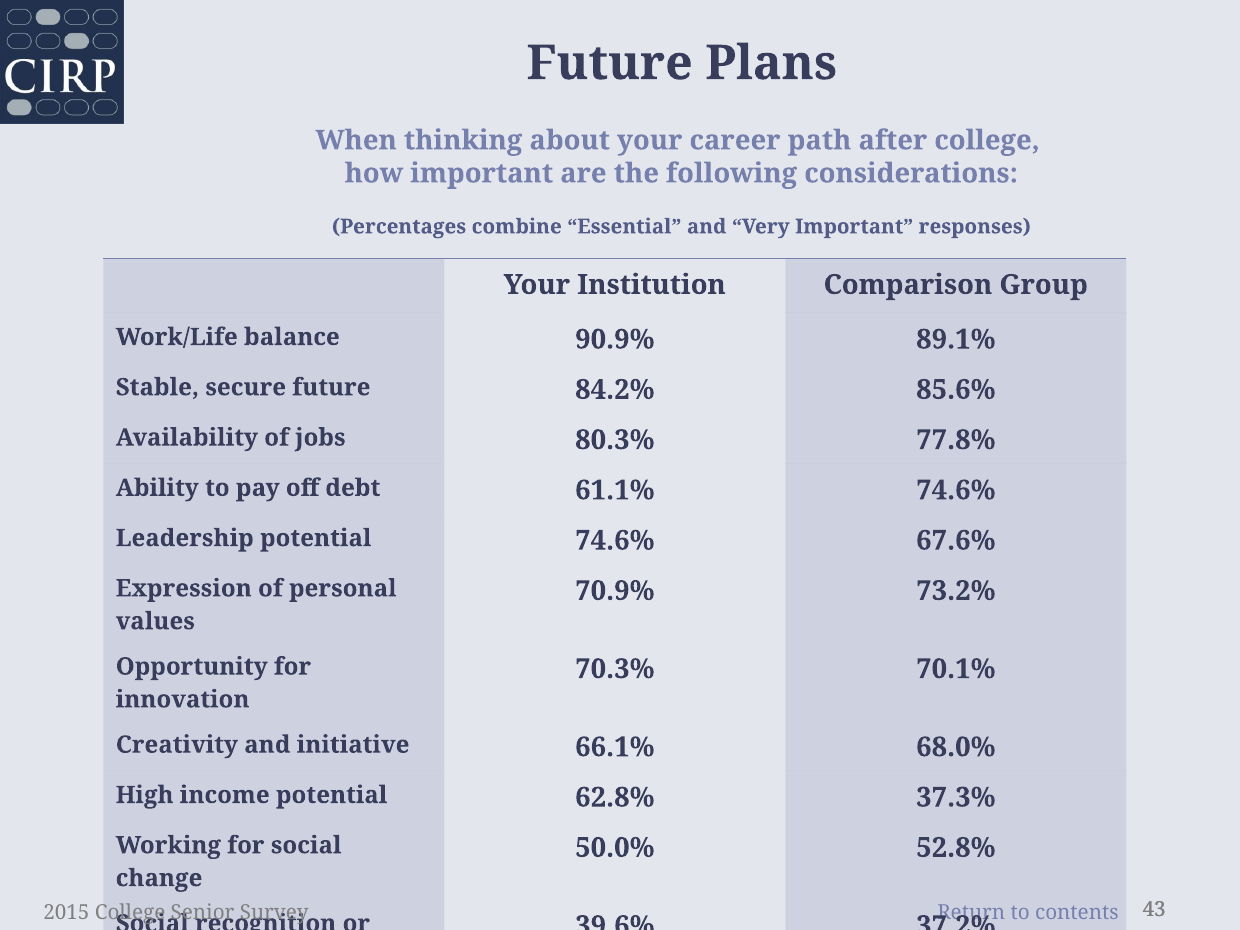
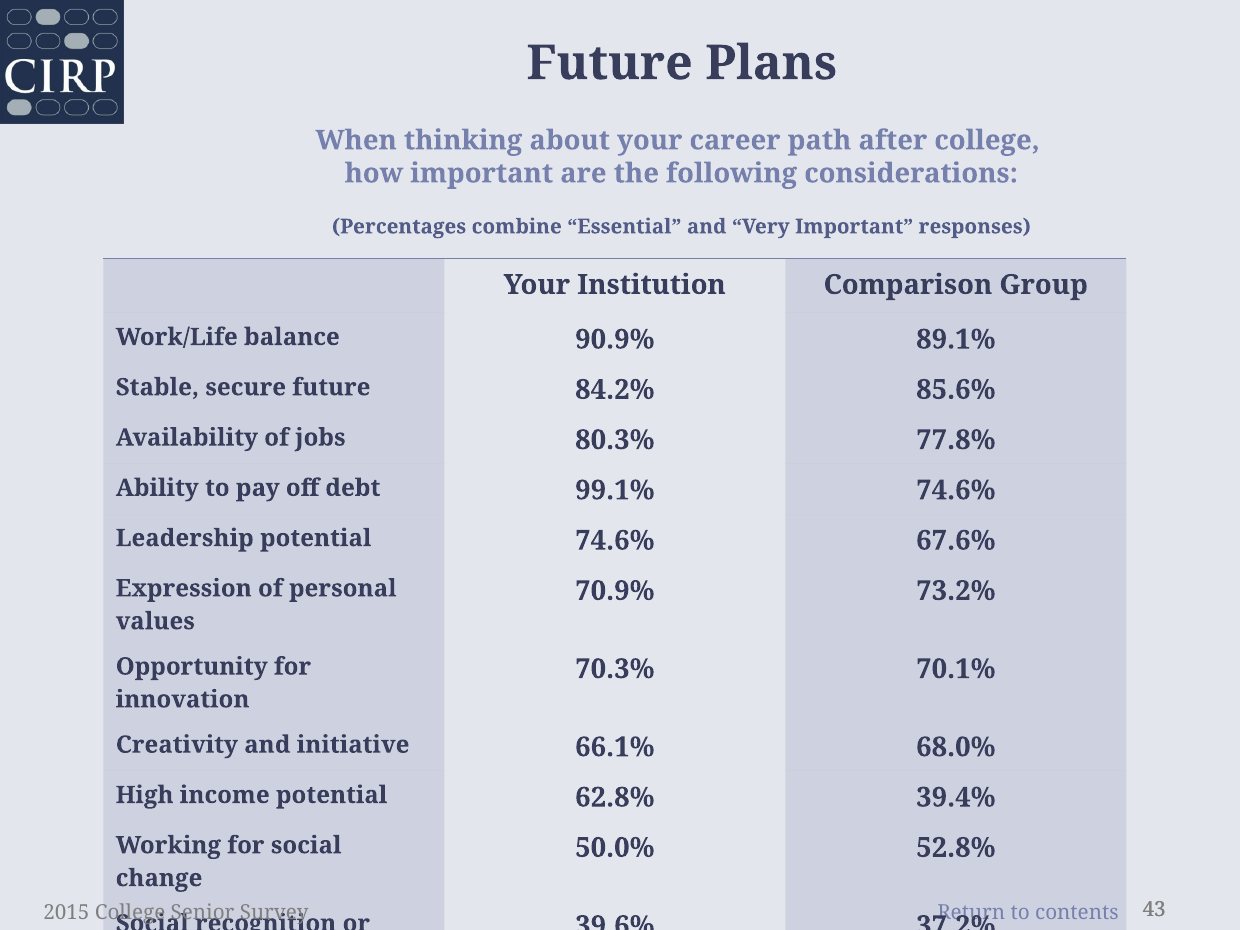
61.1%: 61.1% -> 99.1%
37.3%: 37.3% -> 39.4%
